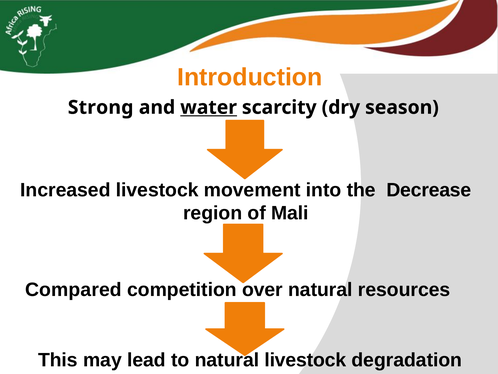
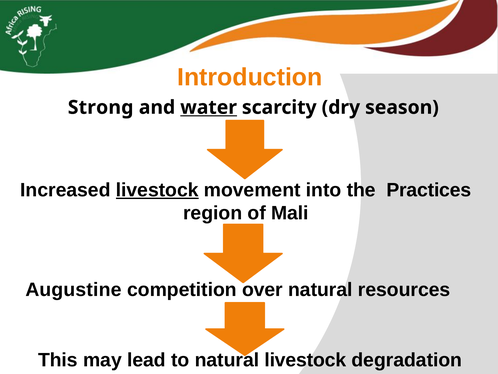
livestock at (157, 190) underline: none -> present
Decrease: Decrease -> Practices
Compared: Compared -> Augustine
